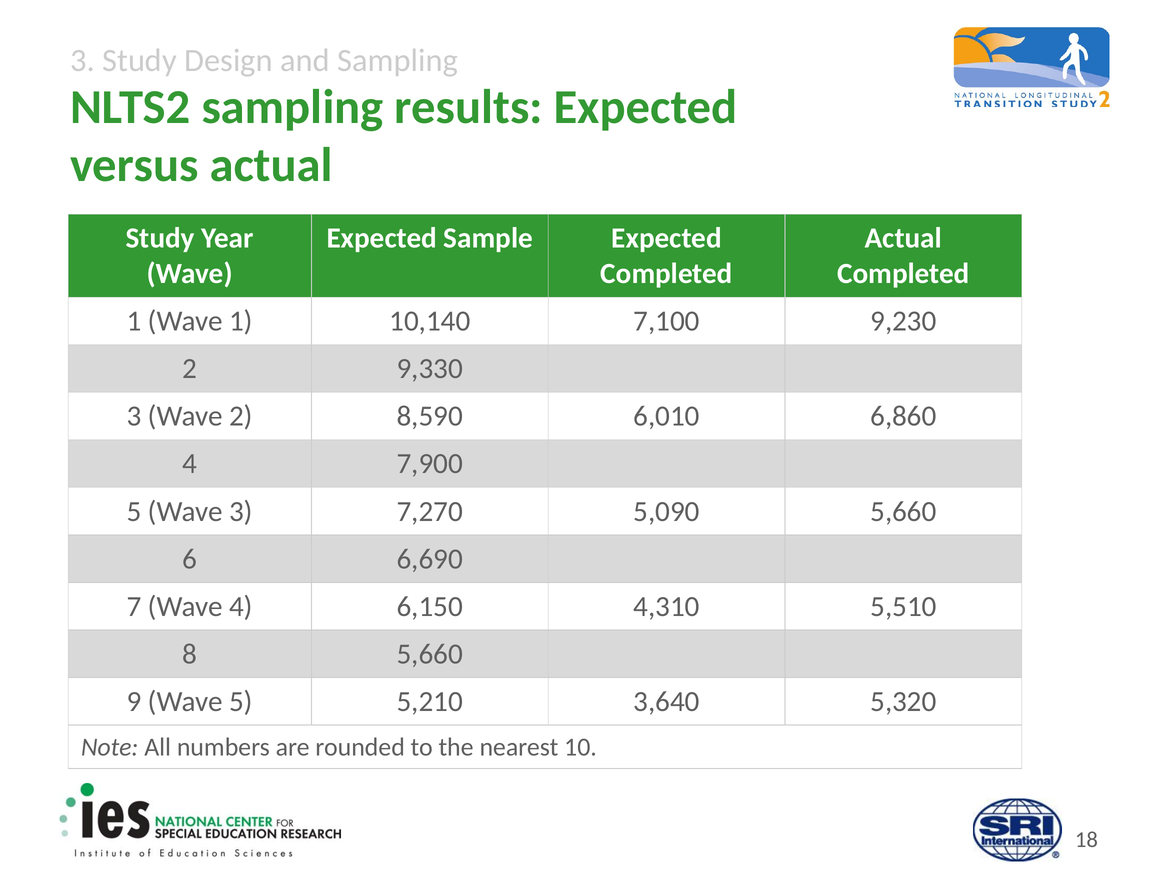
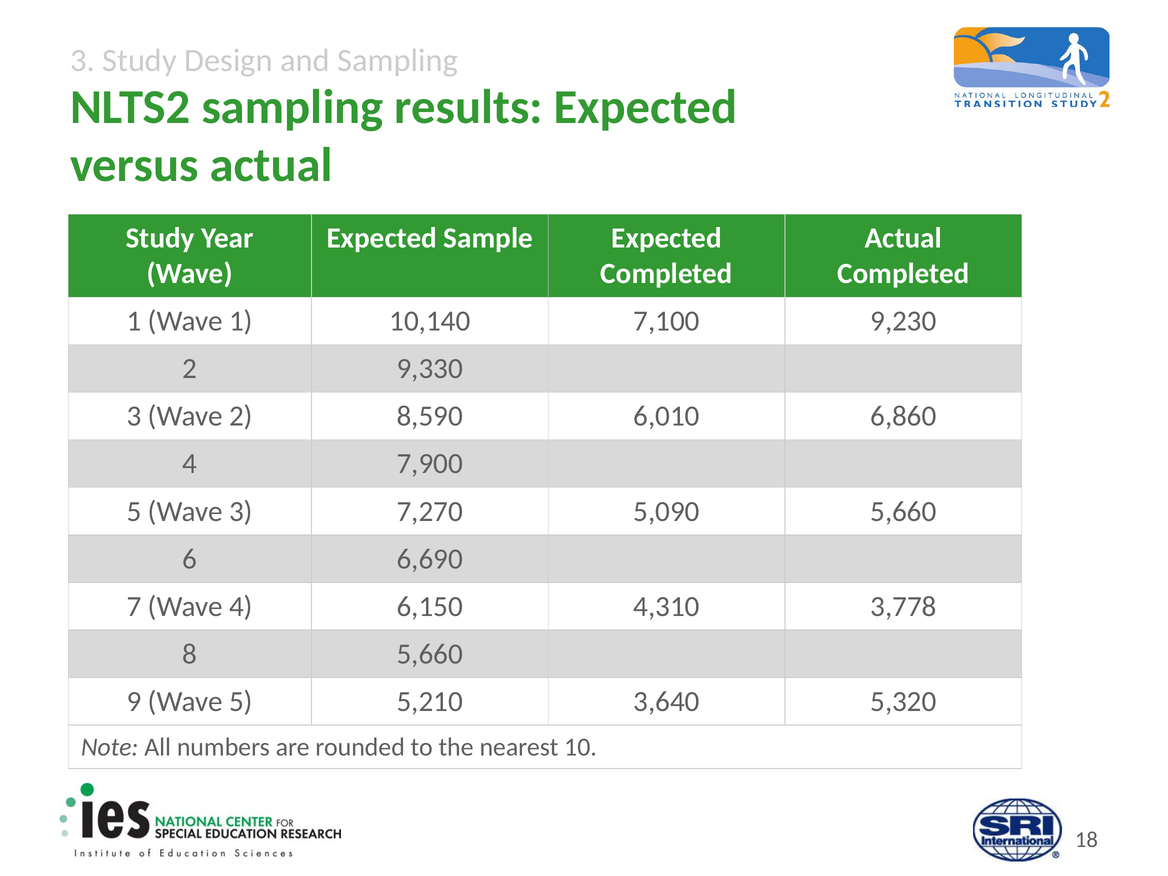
5,510: 5,510 -> 3,778
